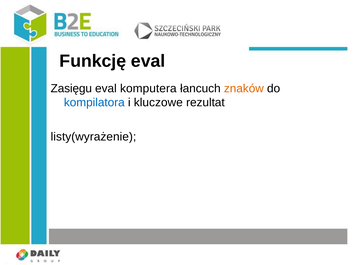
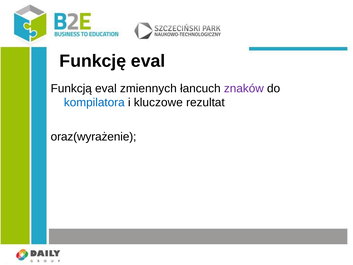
Zasięgu: Zasięgu -> Funkcją
komputera: komputera -> zmiennych
znaków colour: orange -> purple
listy(wyrażenie: listy(wyrażenie -> oraz(wyrażenie
